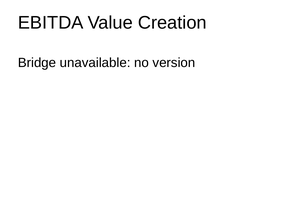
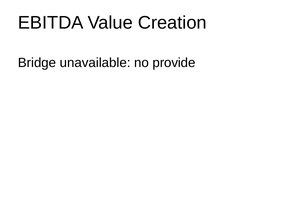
version: version -> provide
